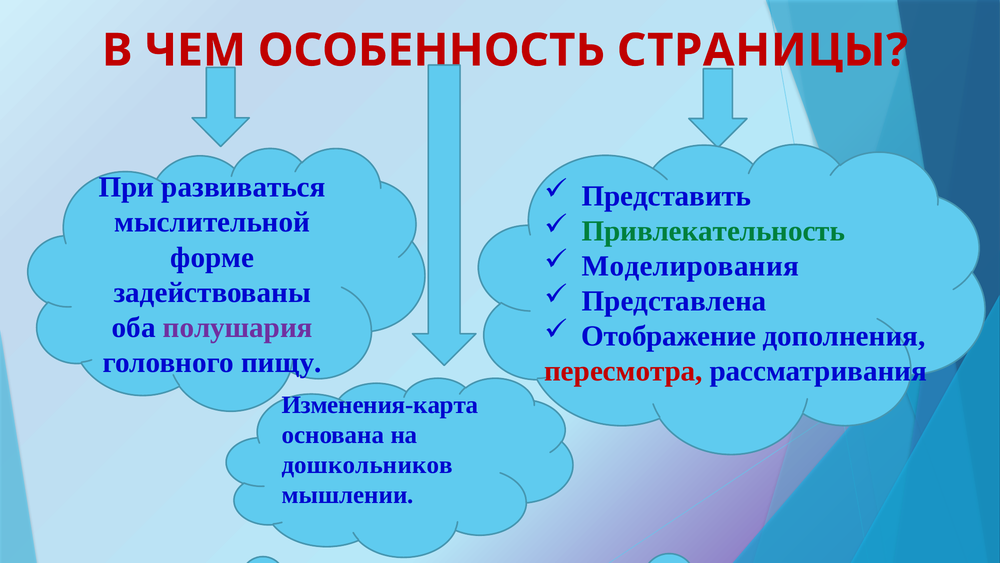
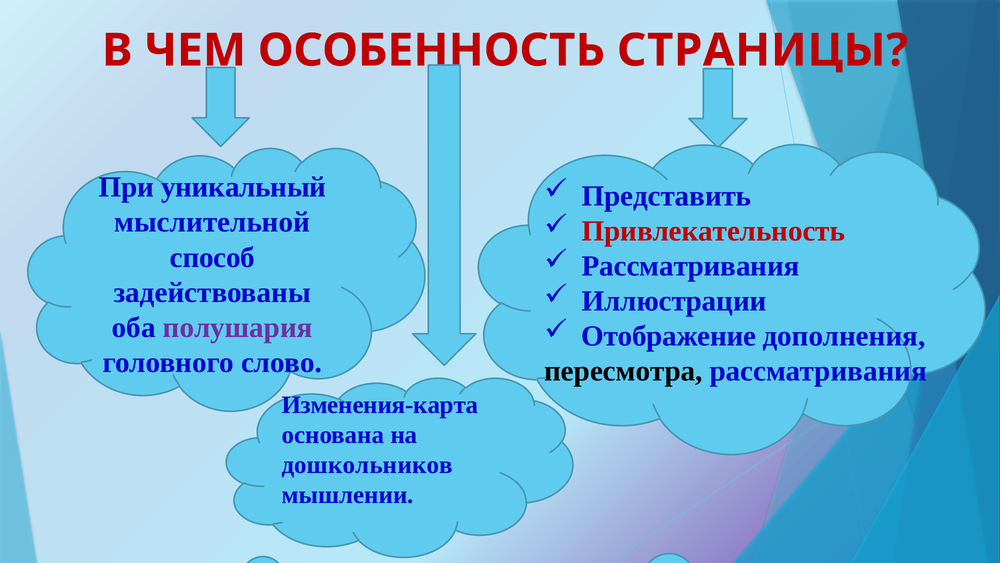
развиваться: развиваться -> уникальный
Привлекательность colour: green -> red
форме: форме -> способ
Моделирования at (690, 266): Моделирования -> Рассматривания
Представлена: Представлена -> Иллюстрации
пищу: пищу -> слово
пересмотра colour: red -> black
